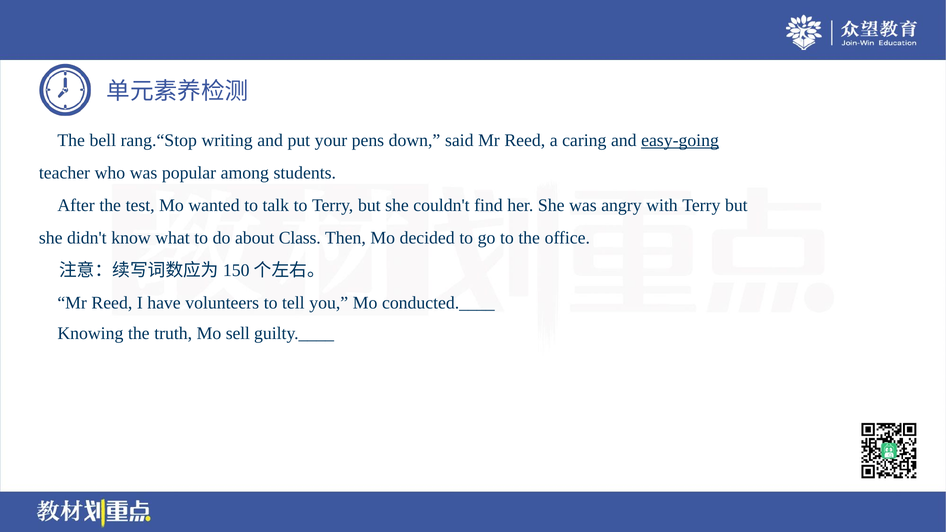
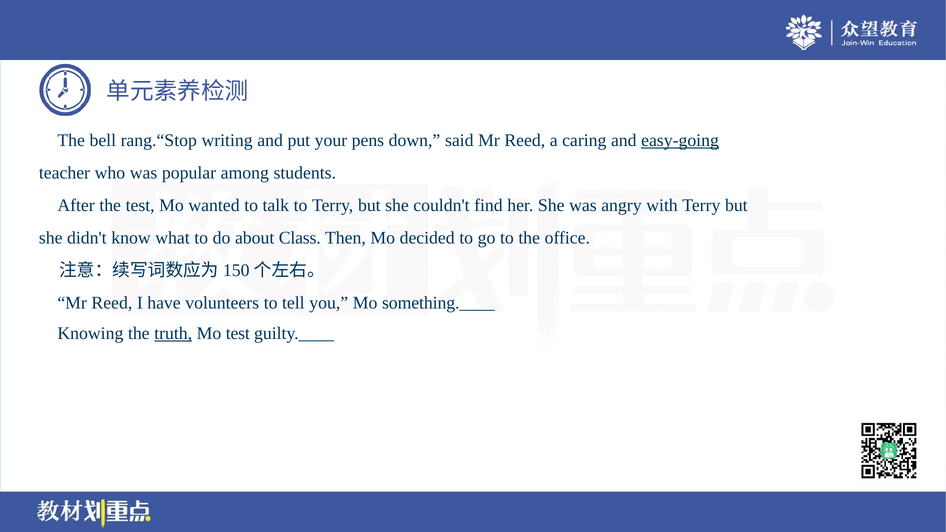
conducted.____: conducted.____ -> something.____
truth underline: none -> present
Mo sell: sell -> test
